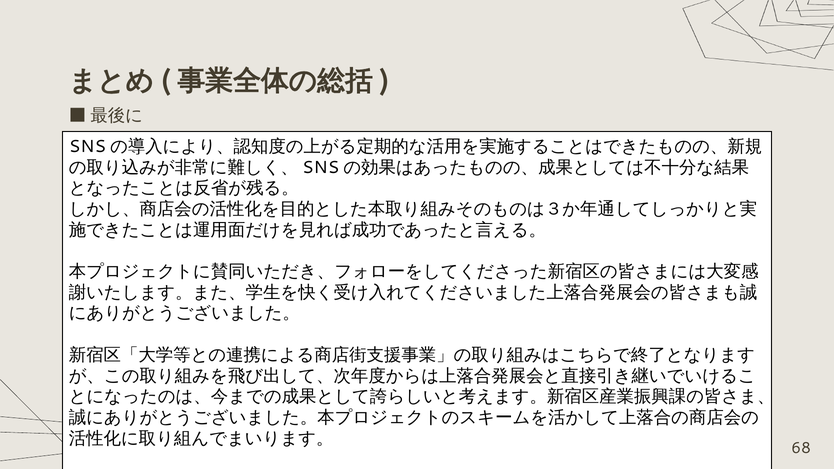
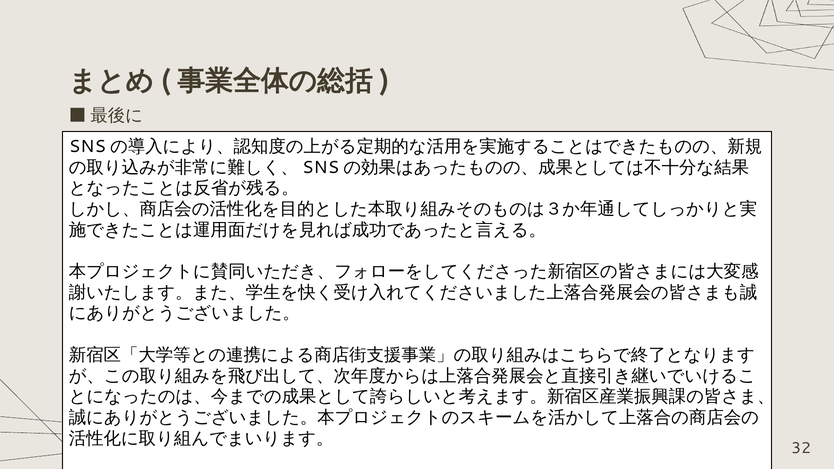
68: 68 -> 32
